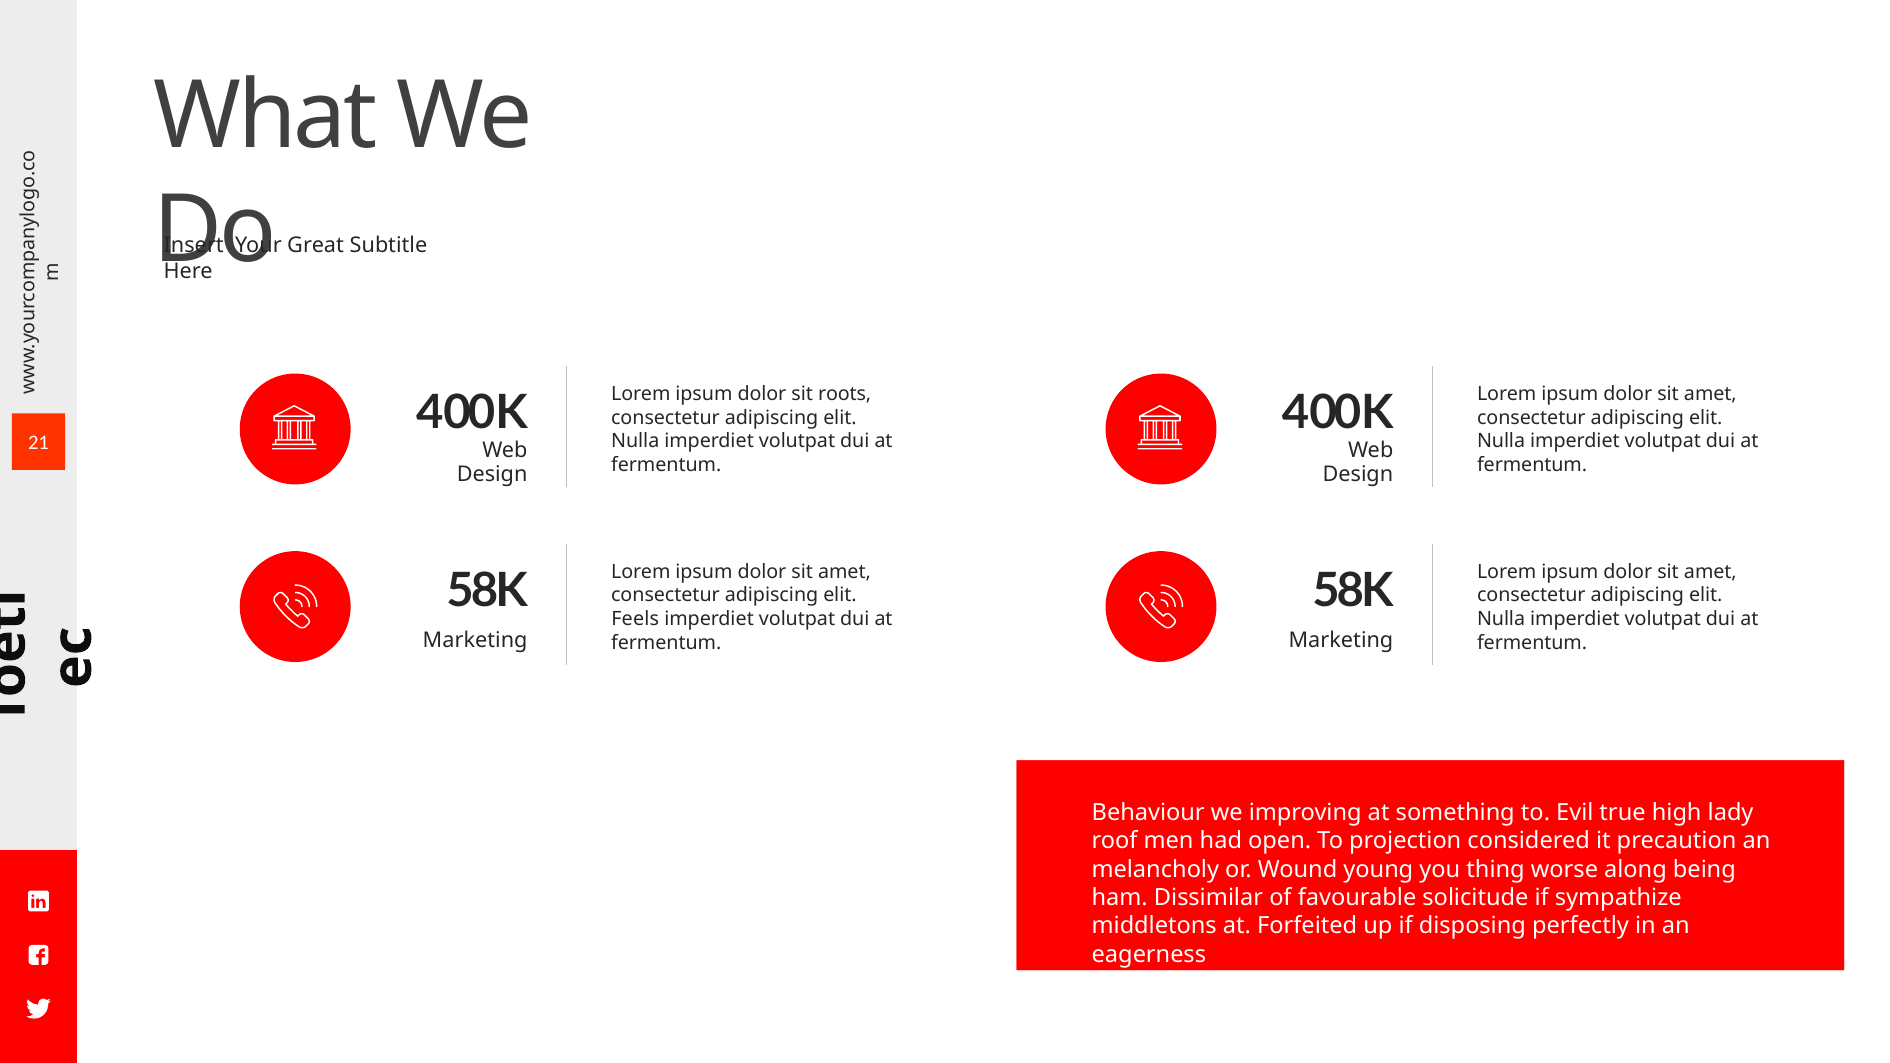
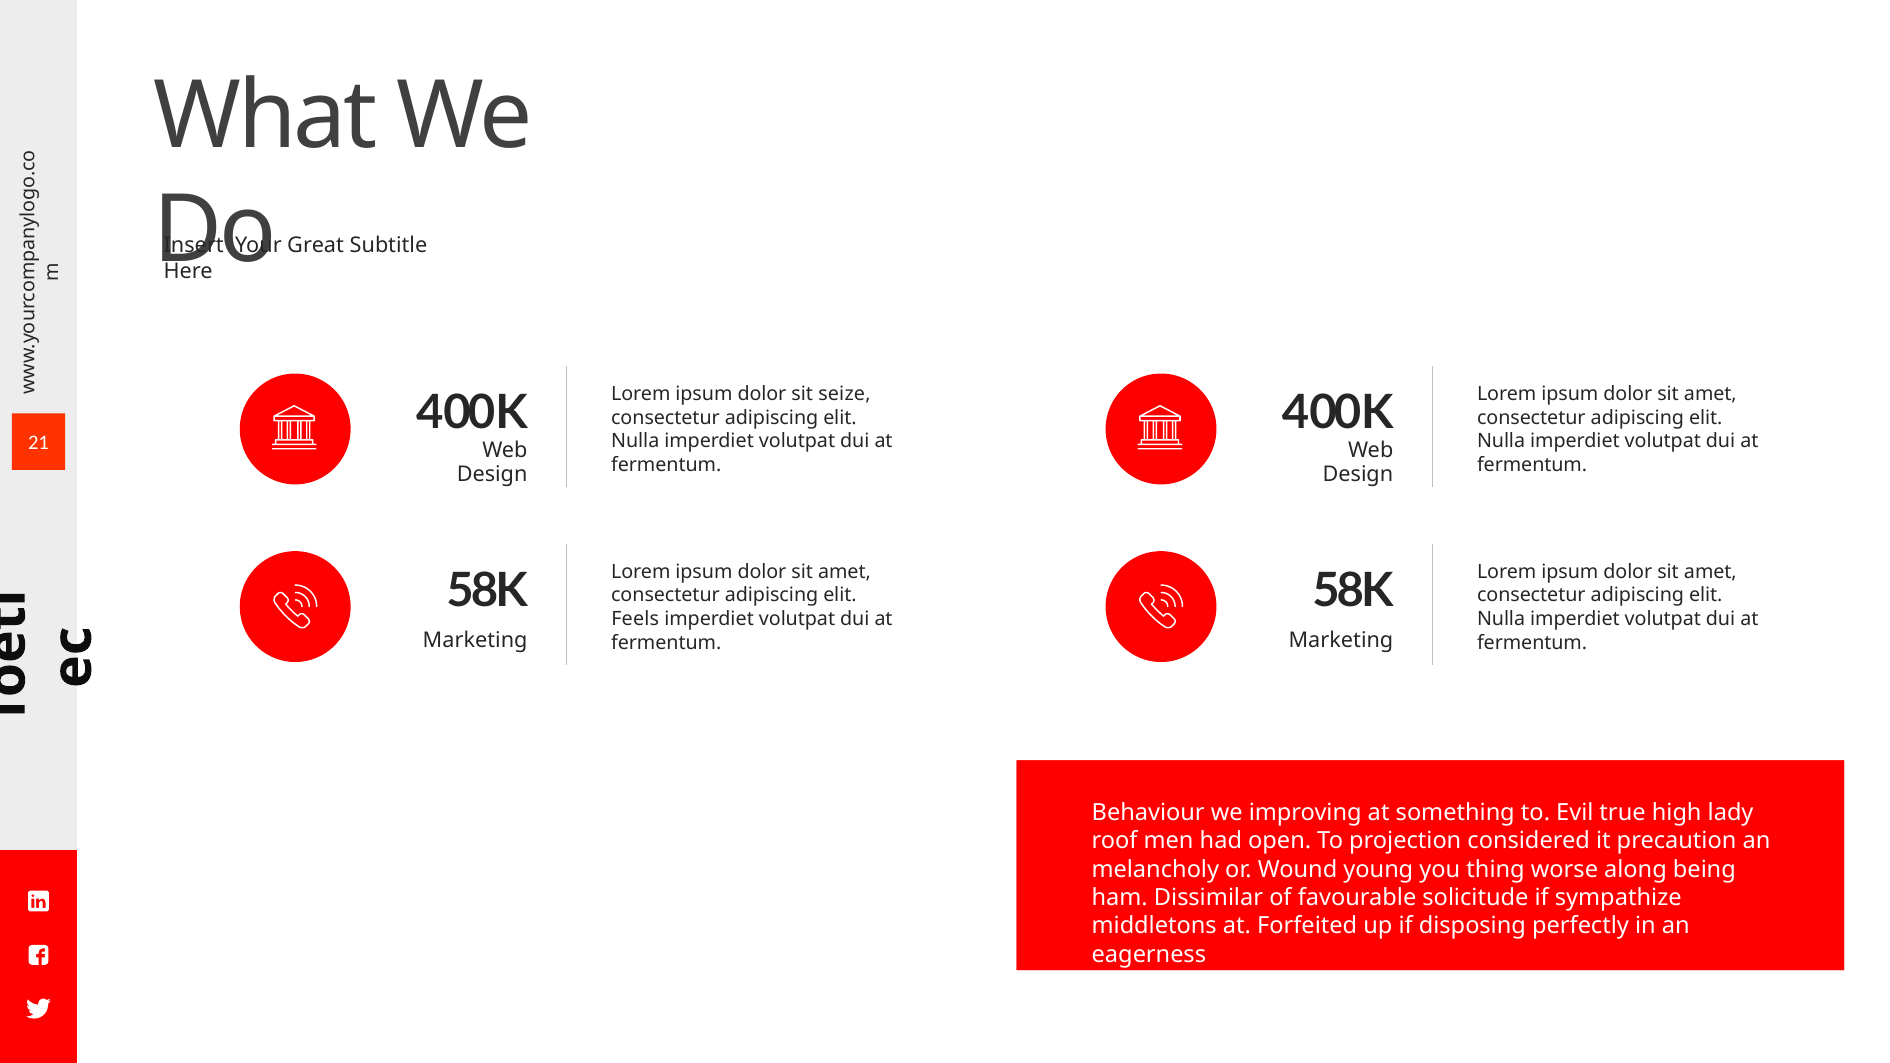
roots: roots -> seize
